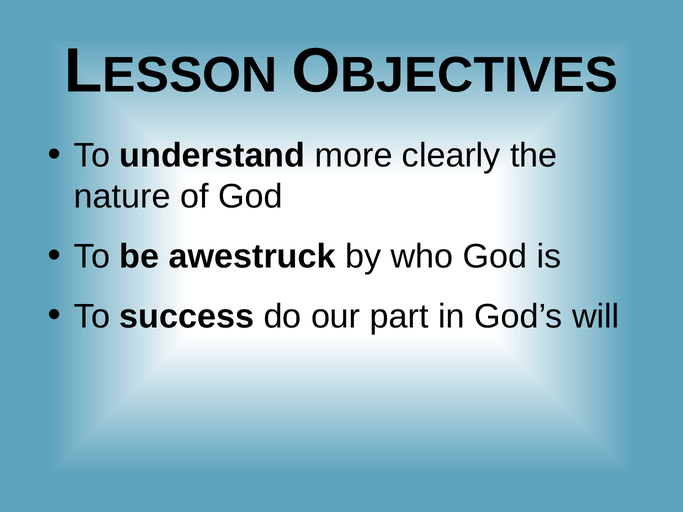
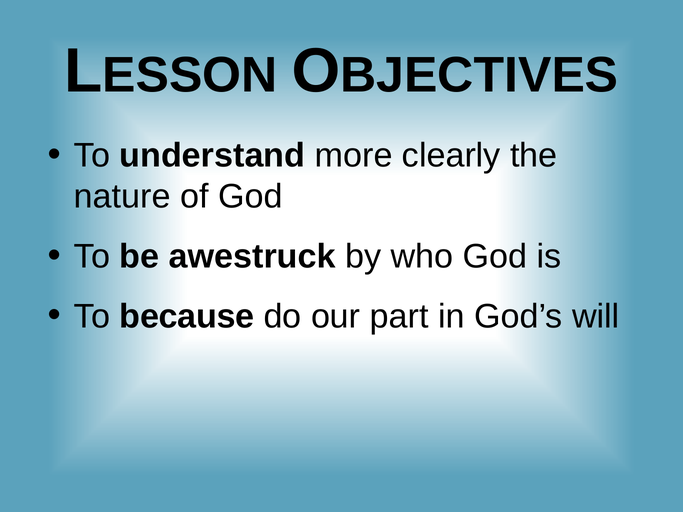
success: success -> because
